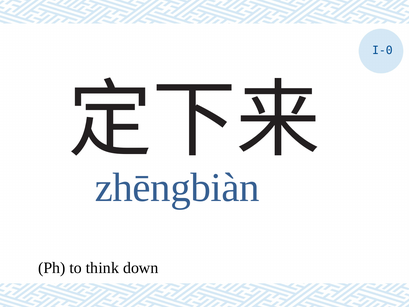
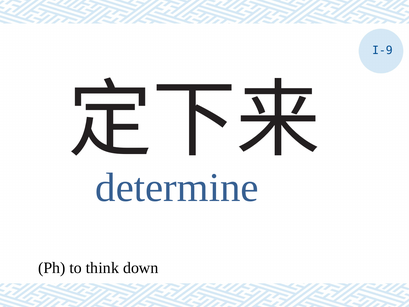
I-0: I-0 -> I-9
zhēngbiàn: zhēngbiàn -> determine
